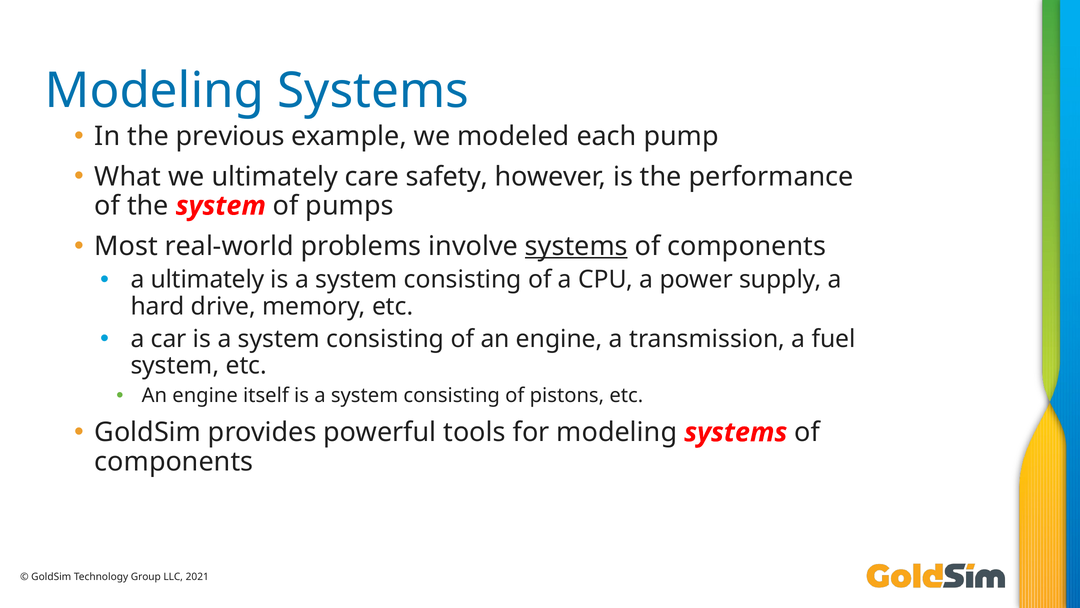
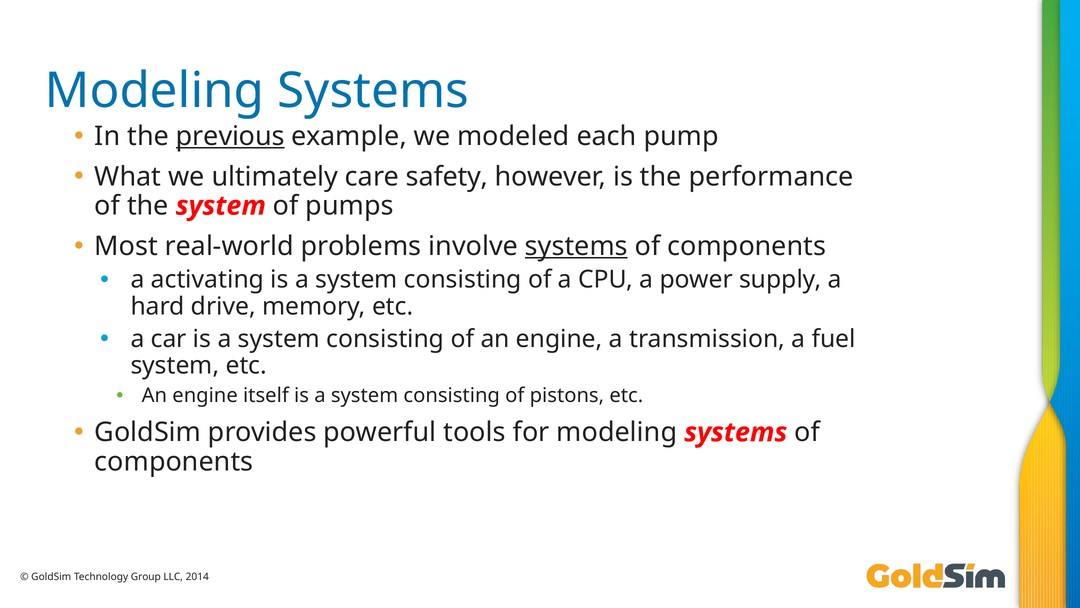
previous underline: none -> present
a ultimately: ultimately -> activating
2021: 2021 -> 2014
